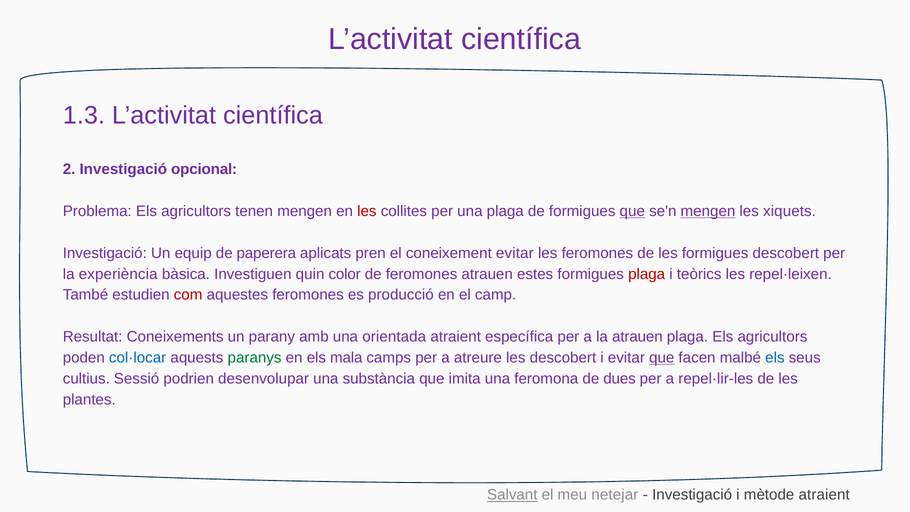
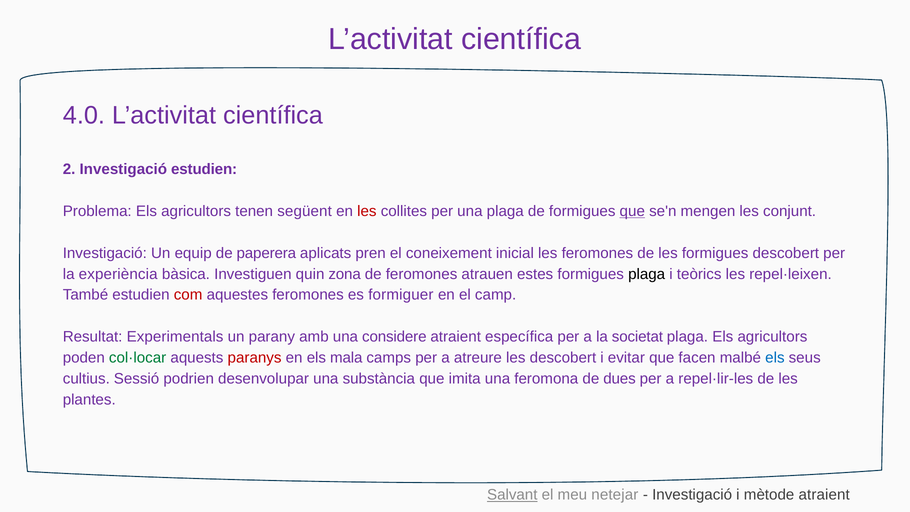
1.3: 1.3 -> 4.0
Investigació opcional: opcional -> estudien
tenen mengen: mengen -> següent
mengen at (708, 211) underline: present -> none
xiquets: xiquets -> conjunt
coneixement evitar: evitar -> inicial
color: color -> zona
plaga at (647, 274) colour: red -> black
producció: producció -> formiguer
Coneixements: Coneixements -> Experimentals
orientada: orientada -> considere
la atrauen: atrauen -> societat
col·locar colour: blue -> green
paranys colour: green -> red
que at (662, 358) underline: present -> none
